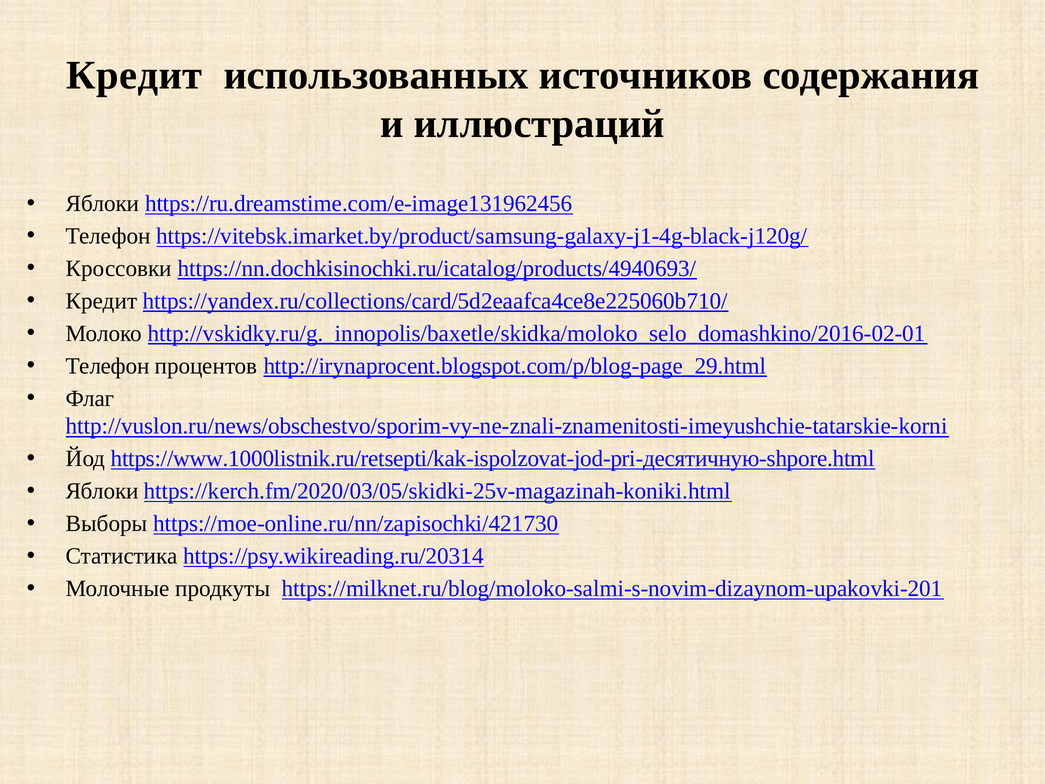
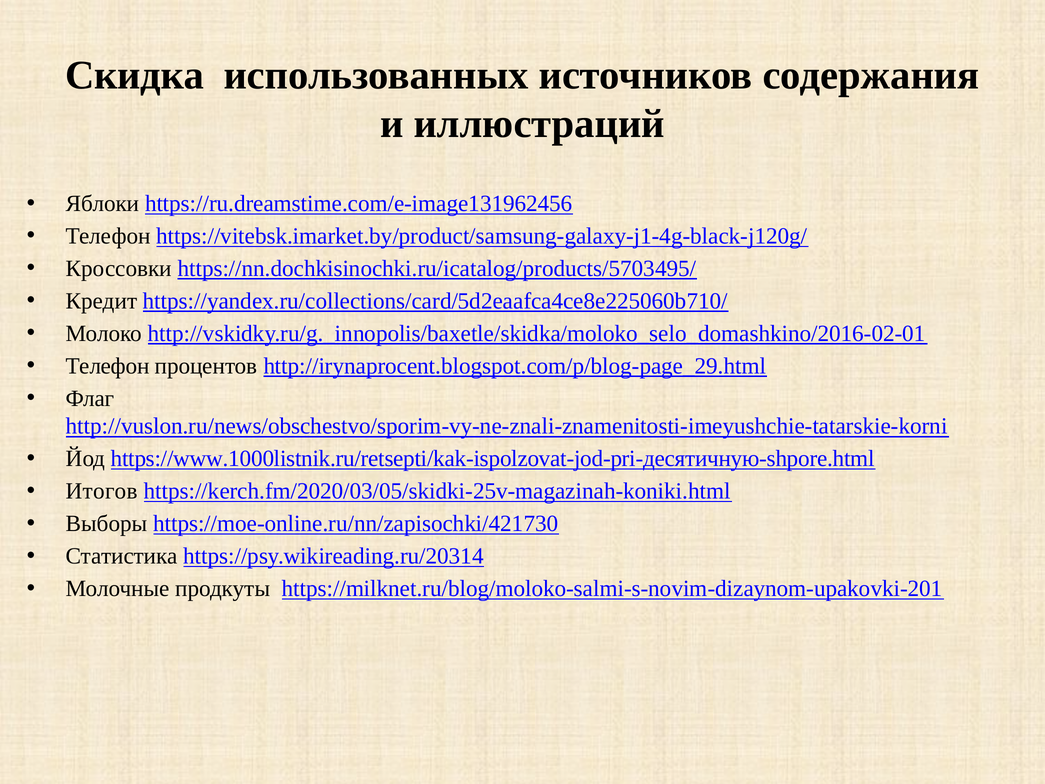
Кредит at (134, 75): Кредит -> Скидка
https://nn.dochkisinochki.ru/icatalog/products/4940693/: https://nn.dochkisinochki.ru/icatalog/products/4940693/ -> https://nn.dochkisinochki.ru/icatalog/products/5703495/
Яблоки at (102, 491): Яблоки -> Итогов
